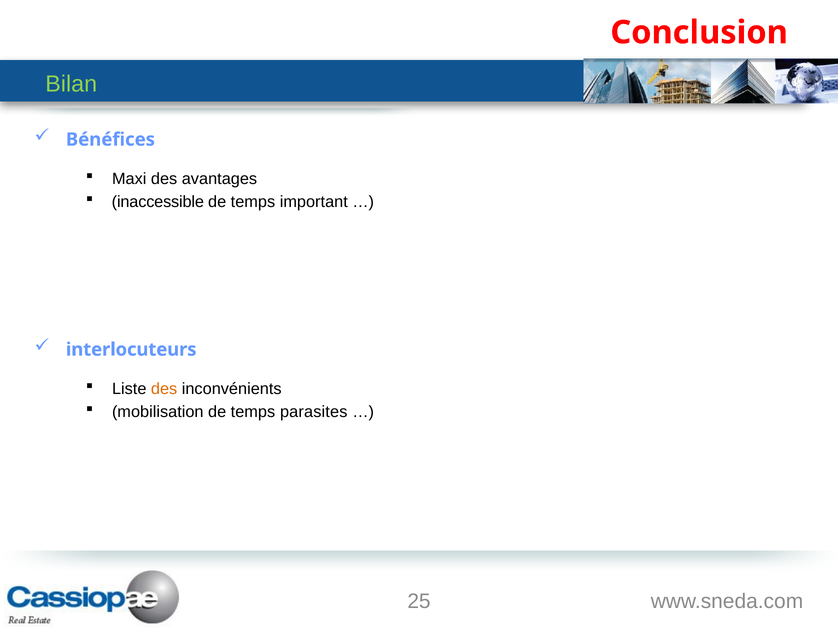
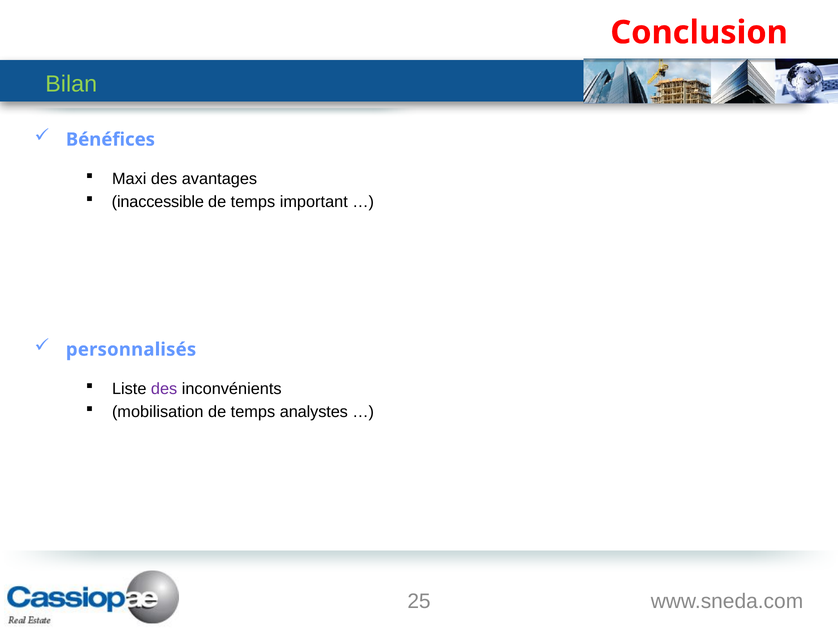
interlocuteurs: interlocuteurs -> personnalisés
des at (164, 389) colour: orange -> purple
parasites: parasites -> analystes
